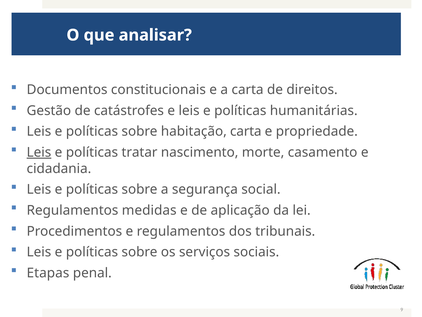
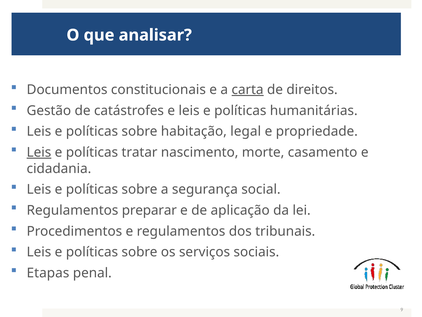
carta at (248, 90) underline: none -> present
habitação carta: carta -> legal
medidas: medidas -> preparar
